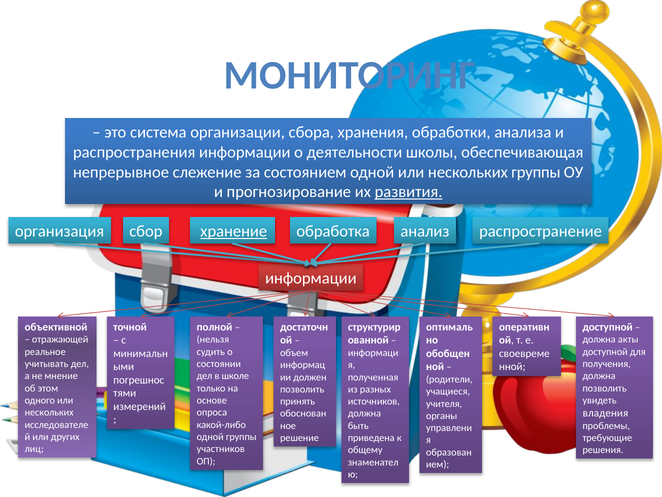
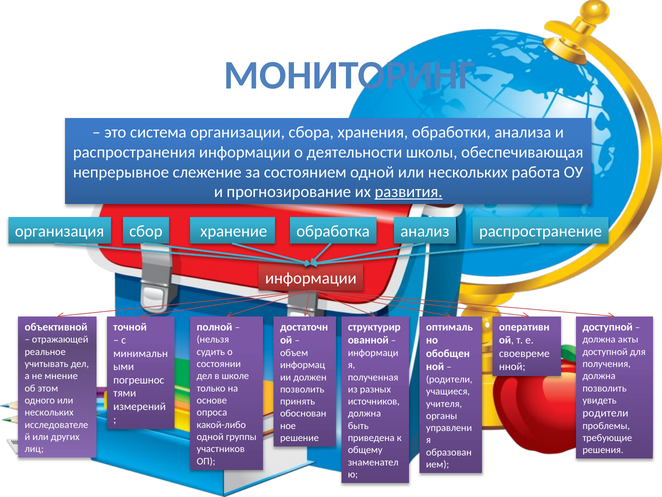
нескольких группы: группы -> работа
хранение underline: present -> none
владения at (605, 413): владения -> родители
